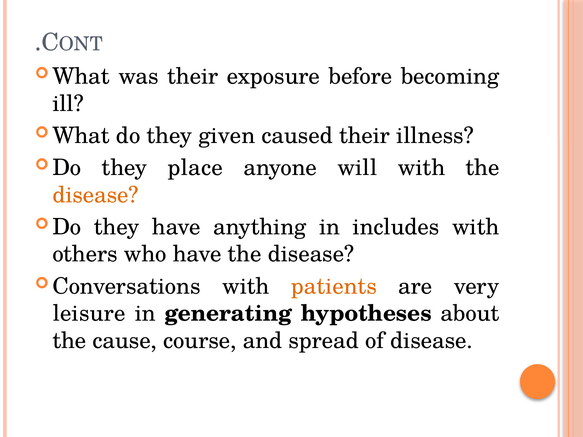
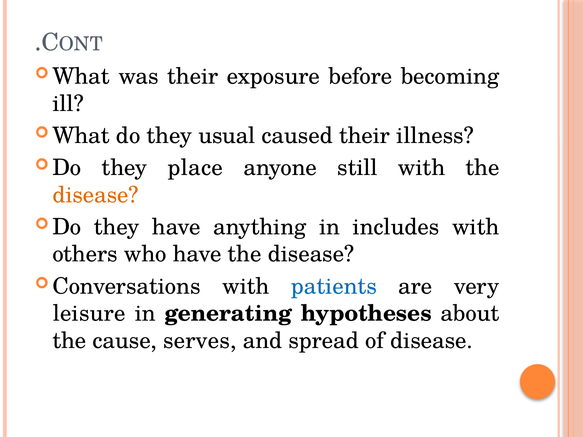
given: given -> usual
will: will -> still
patients colour: orange -> blue
course: course -> serves
